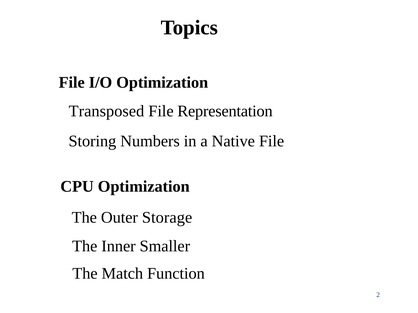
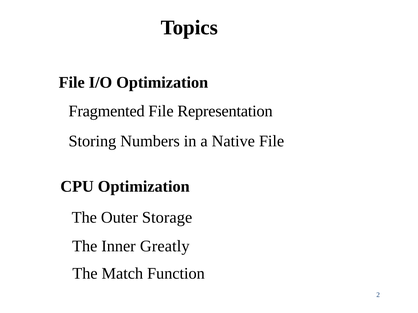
Transposed: Transposed -> Fragmented
Smaller: Smaller -> Greatly
